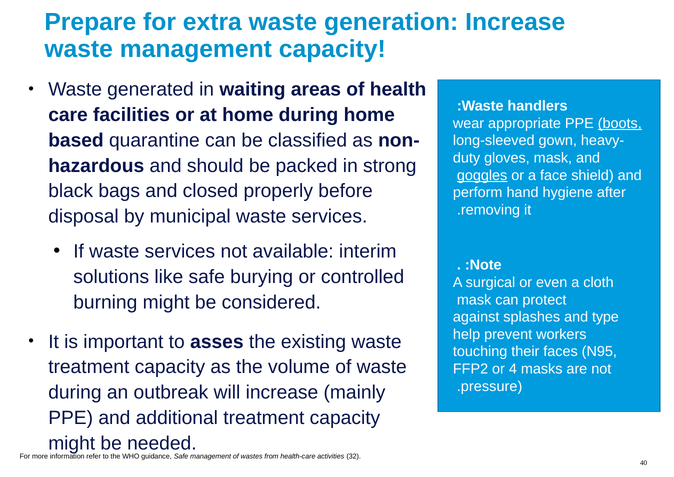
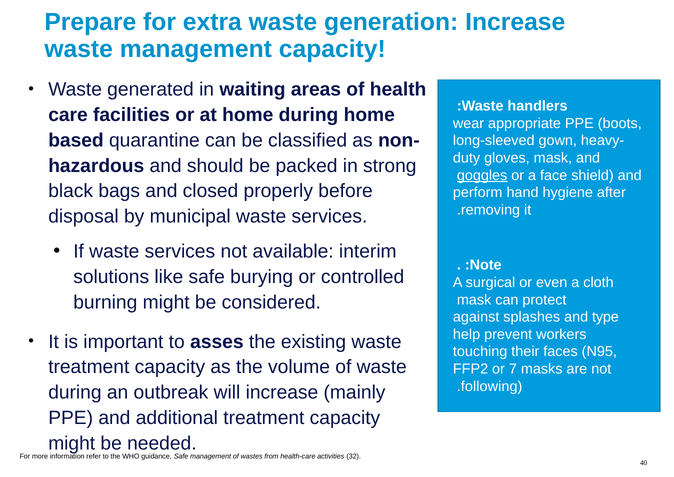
boots underline: present -> none
4: 4 -> 7
pressure: pressure -> following
